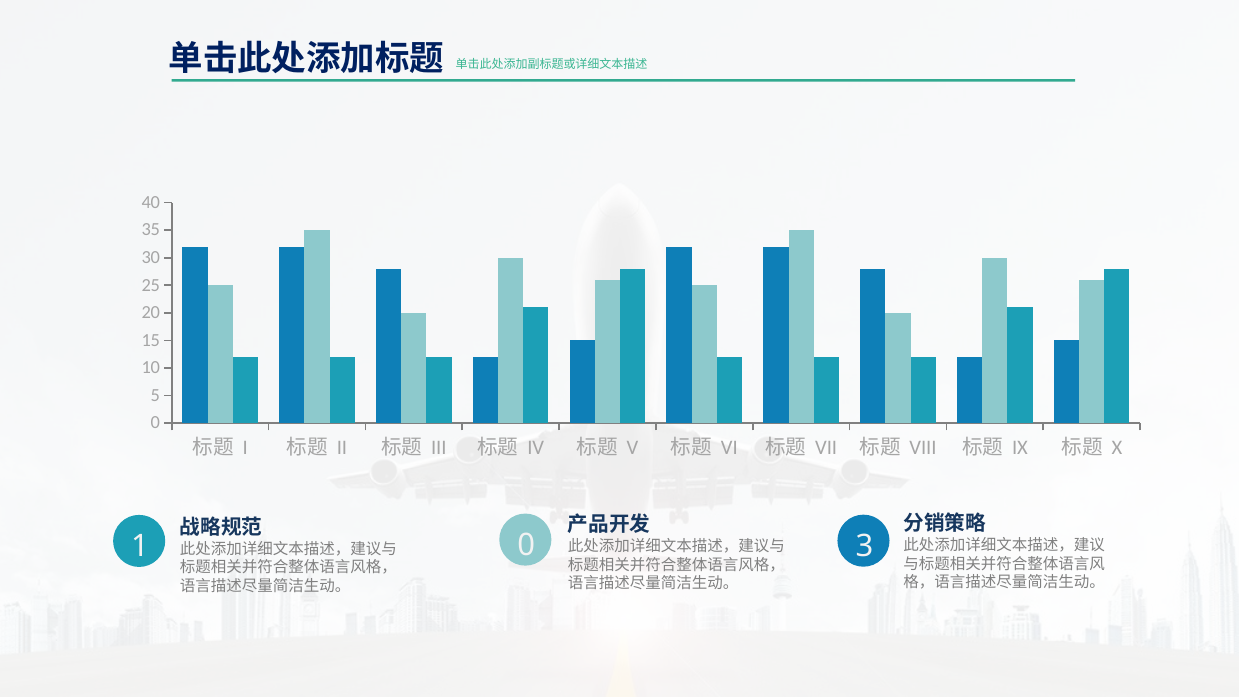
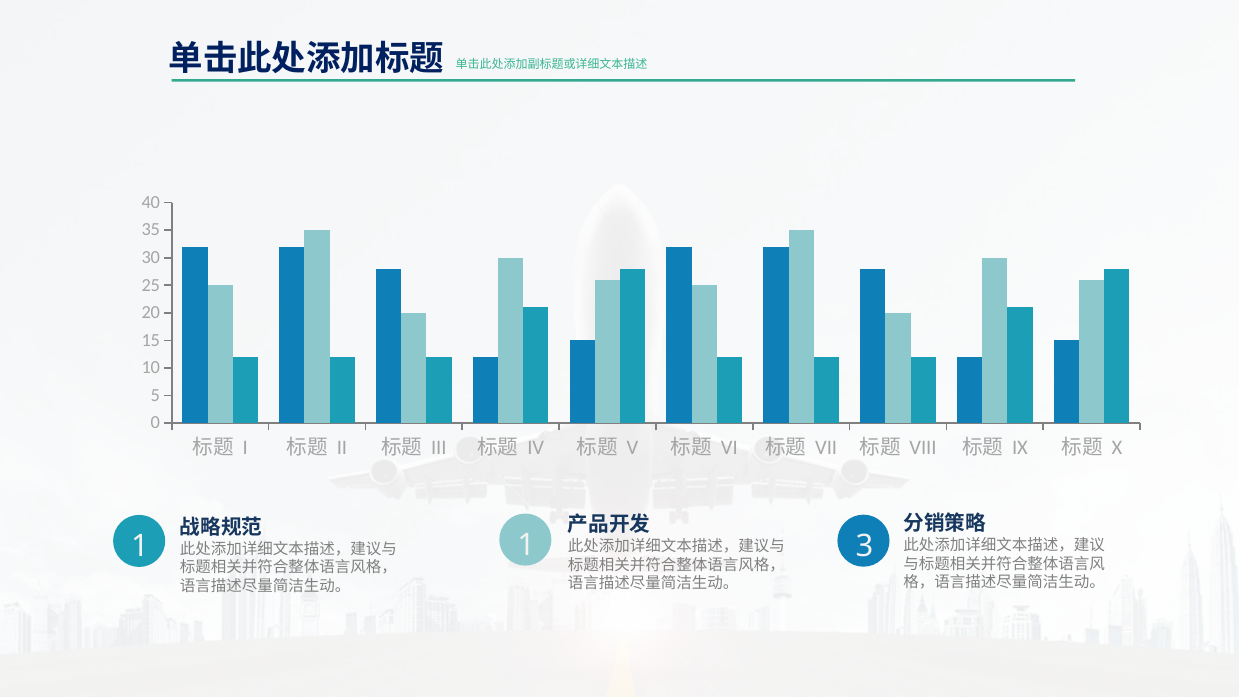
1 0: 0 -> 1
